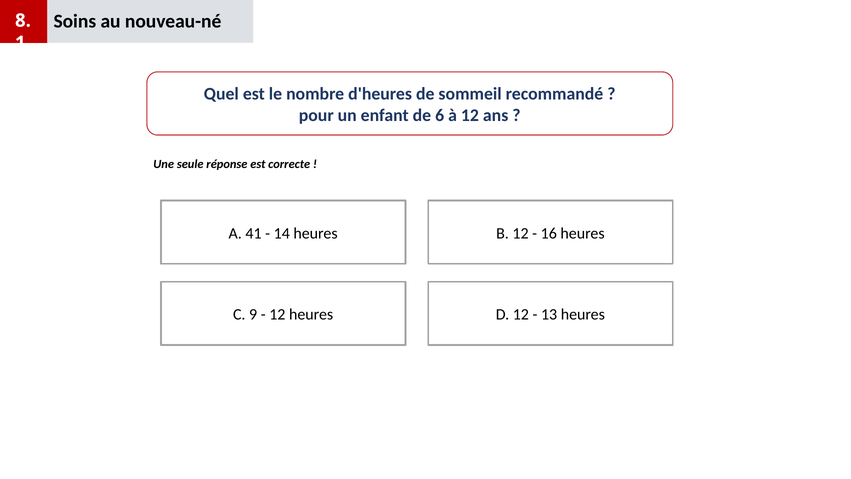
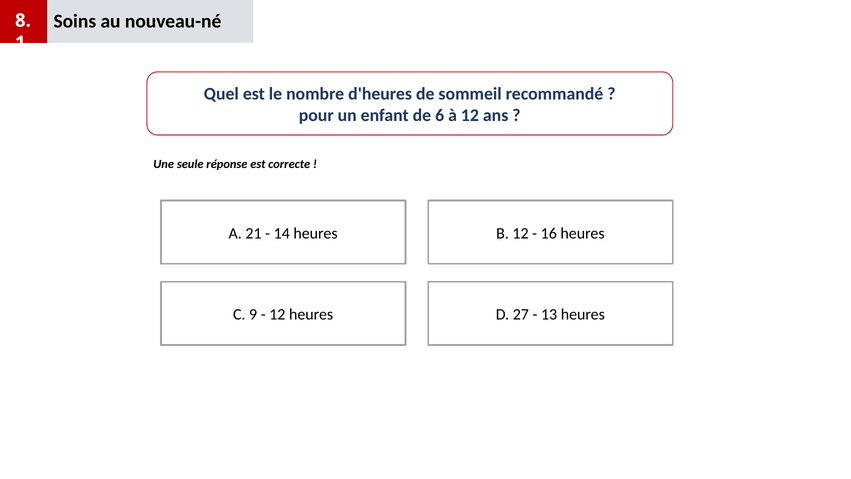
41: 41 -> 21
D 12: 12 -> 27
